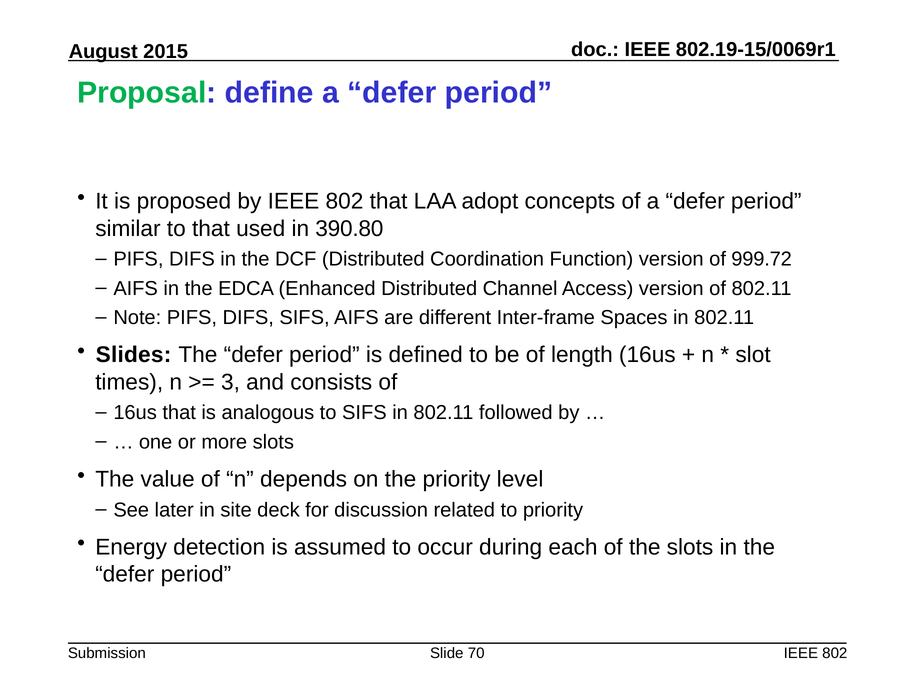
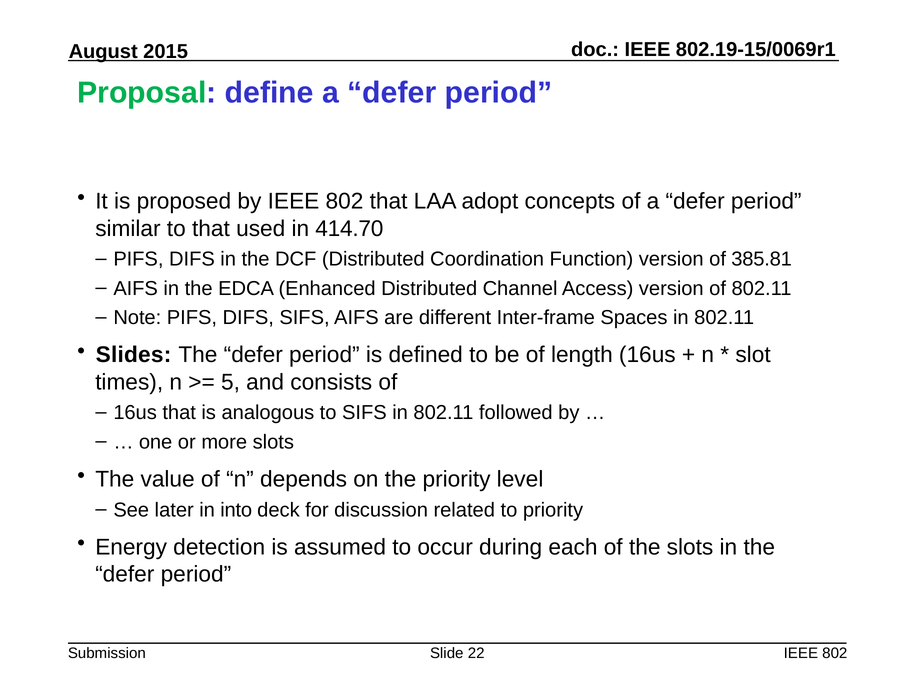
390.80: 390.80 -> 414.70
999.72: 999.72 -> 385.81
3: 3 -> 5
site: site -> into
70: 70 -> 22
